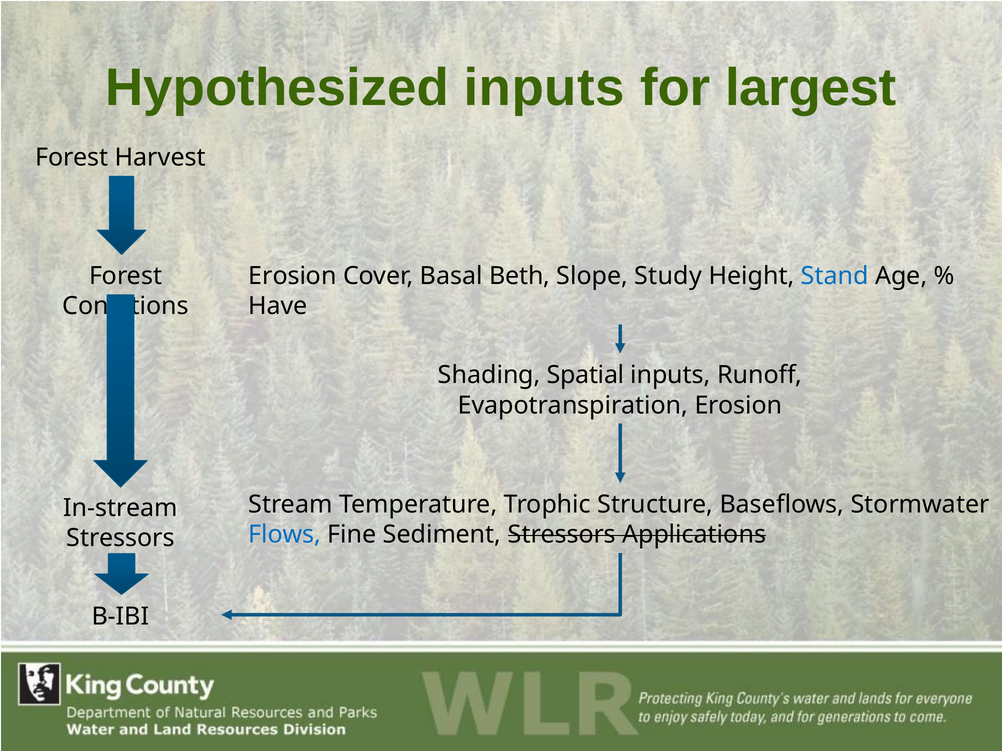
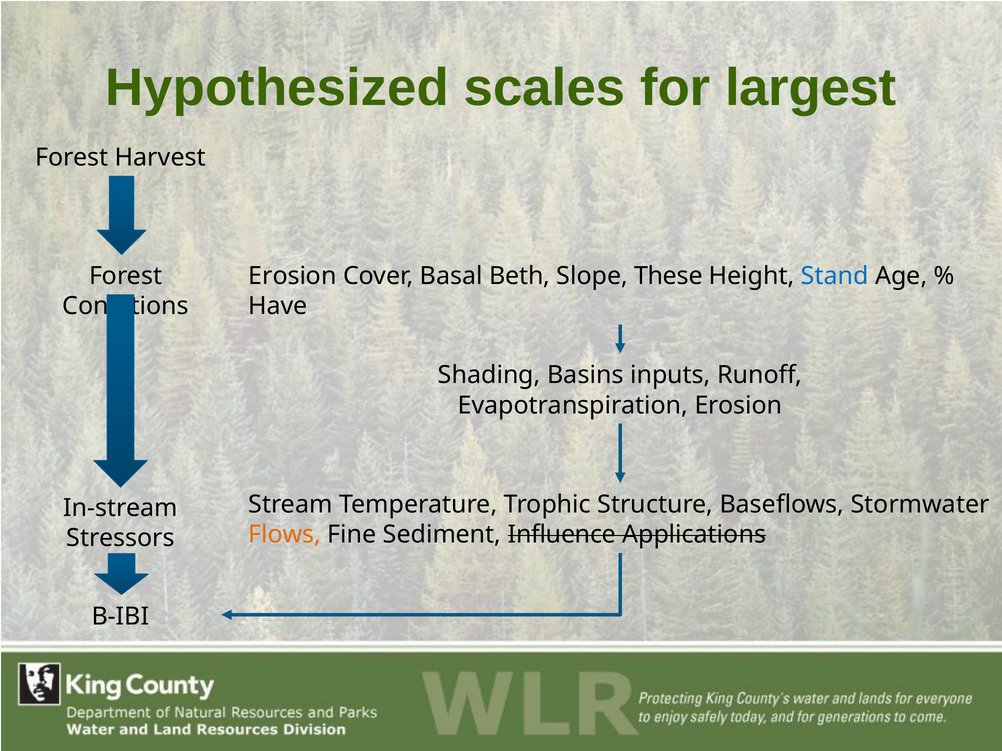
Hypothesized inputs: inputs -> scales
Study: Study -> These
Spatial: Spatial -> Basins
Flows colour: blue -> orange
Sediment Stressors: Stressors -> Influence
